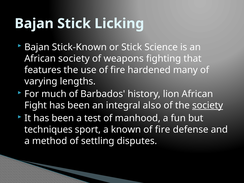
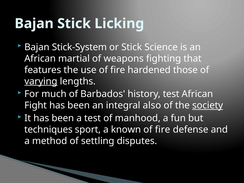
Stick-Known: Stick-Known -> Stick-System
African society: society -> martial
many: many -> those
varying underline: none -> present
history lion: lion -> test
